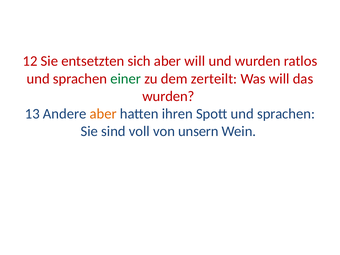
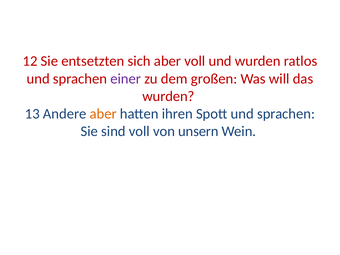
aber will: will -> voll
einer colour: green -> purple
zerteilt: zerteilt -> großen
